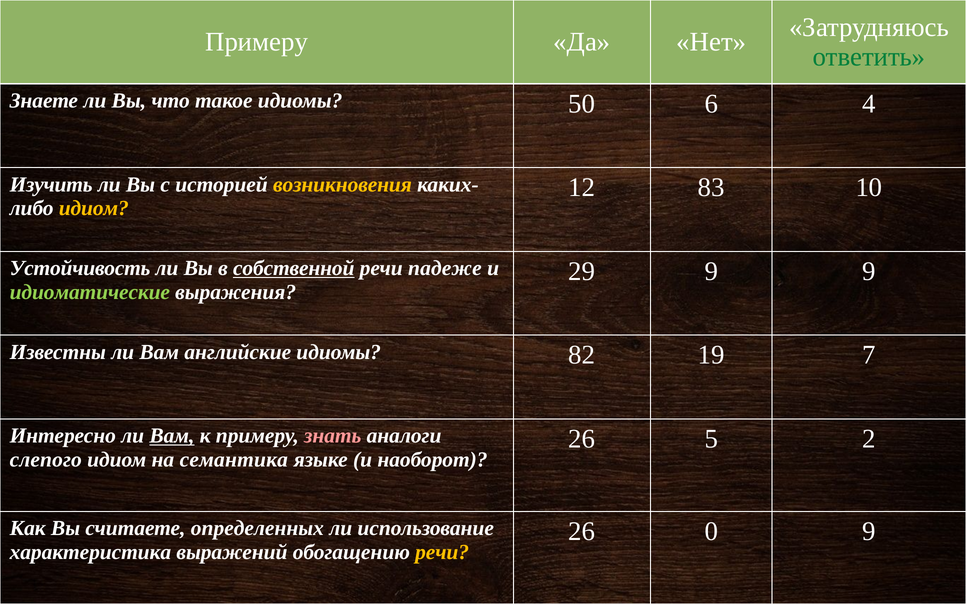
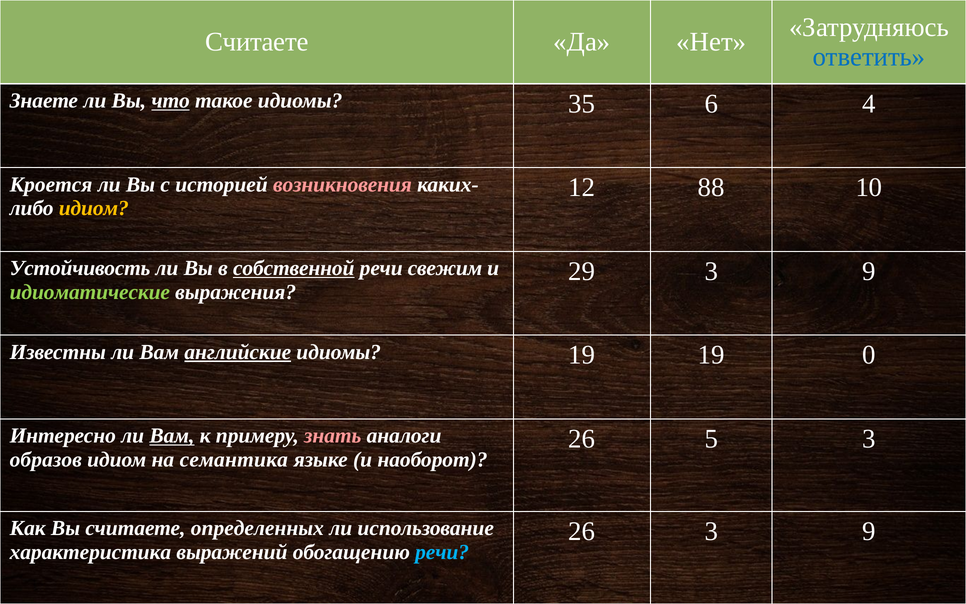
Примеру at (257, 42): Примеру -> Считаете
ответить colour: green -> blue
что underline: none -> present
50: 50 -> 35
Изучить: Изучить -> Кроется
возникновения colour: yellow -> pink
83: 83 -> 88
падеже: падеже -> свежим
29 9: 9 -> 3
английские underline: none -> present
идиомы 82: 82 -> 19
7: 7 -> 0
5 2: 2 -> 3
слепого: слепого -> образов
26 0: 0 -> 3
речи at (442, 552) colour: yellow -> light blue
